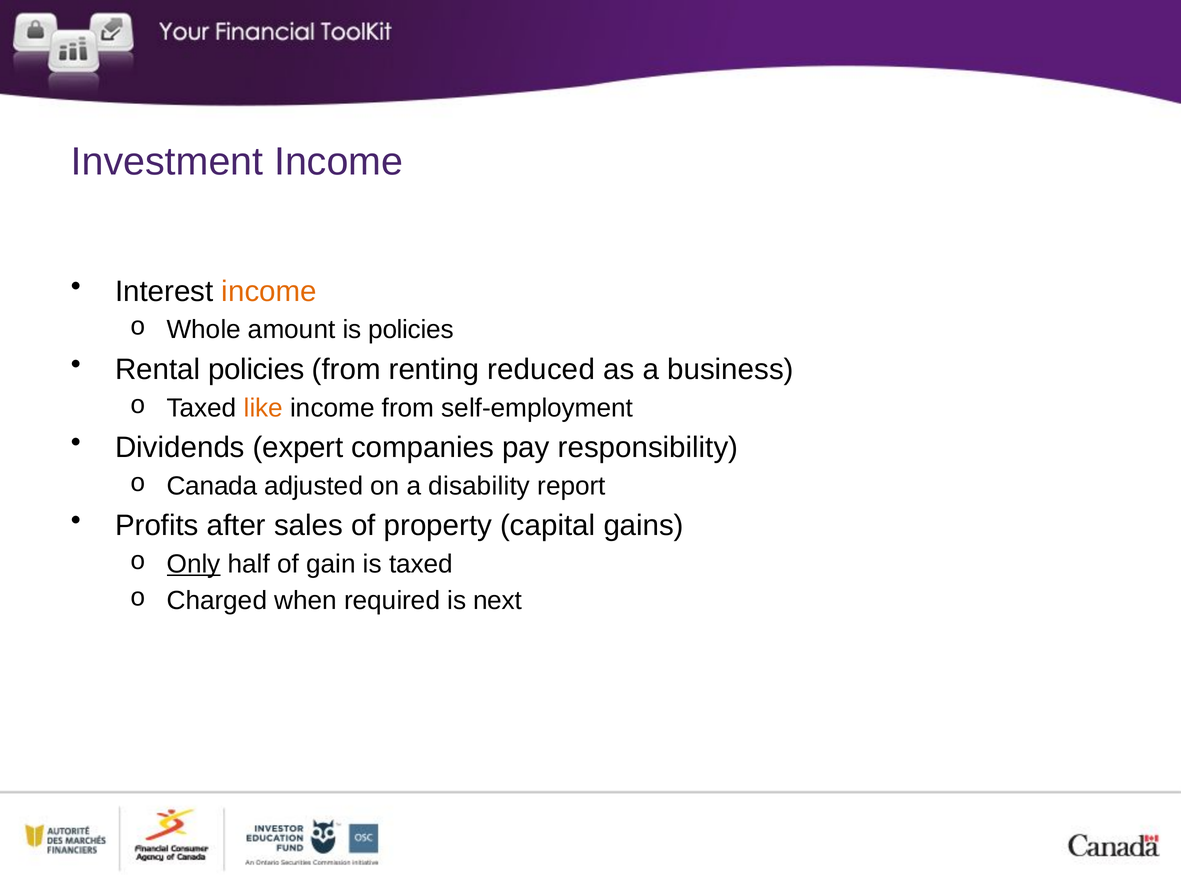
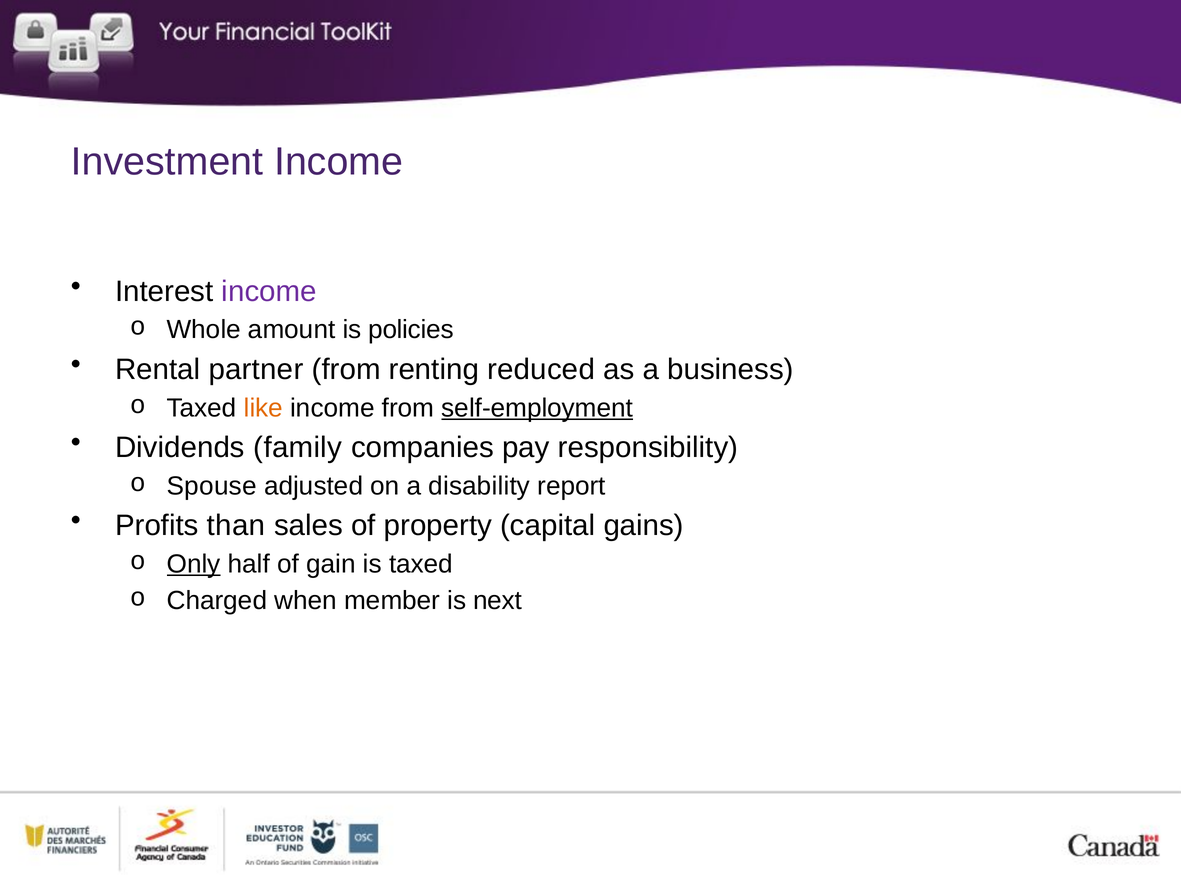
income at (269, 291) colour: orange -> purple
Rental policies: policies -> partner
self-employment underline: none -> present
expert: expert -> family
Canada: Canada -> Spouse
after: after -> than
required: required -> member
